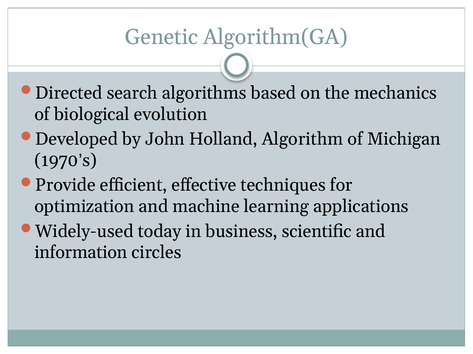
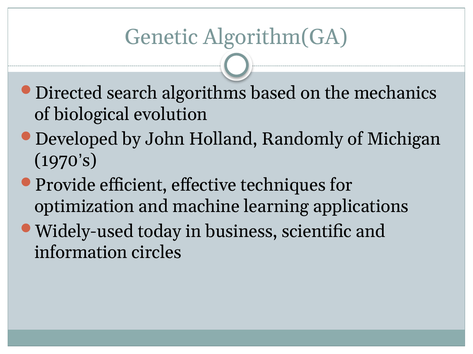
Algorithm: Algorithm -> Randomly
